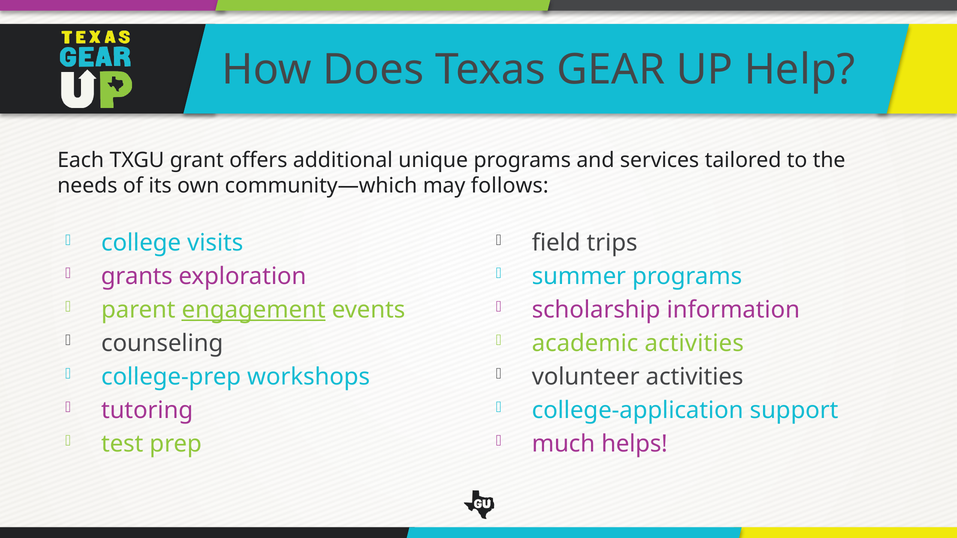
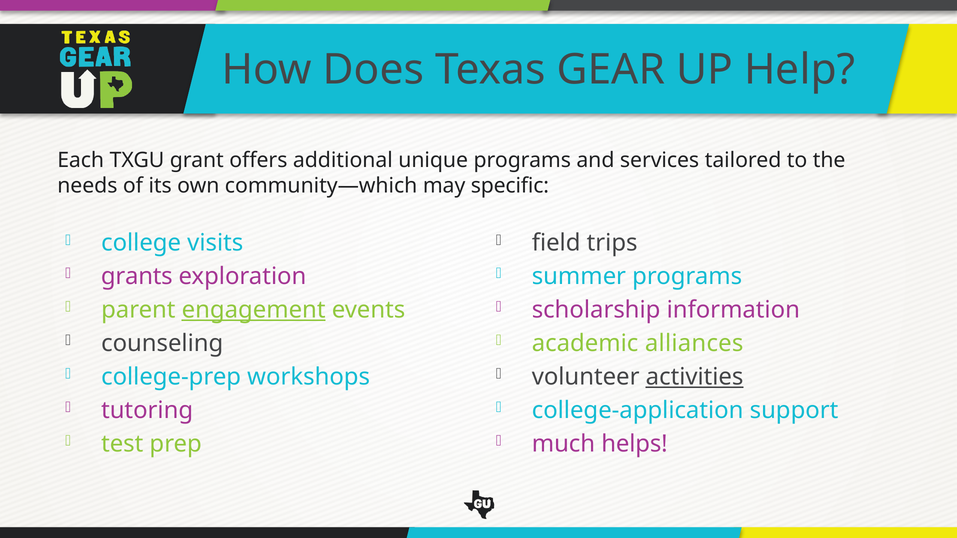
follows: follows -> specific
academic activities: activities -> alliances
activities at (695, 377) underline: none -> present
